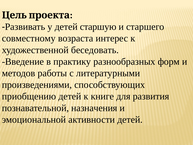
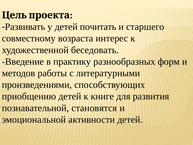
старшую: старшую -> почитать
назначения: назначения -> становятся
